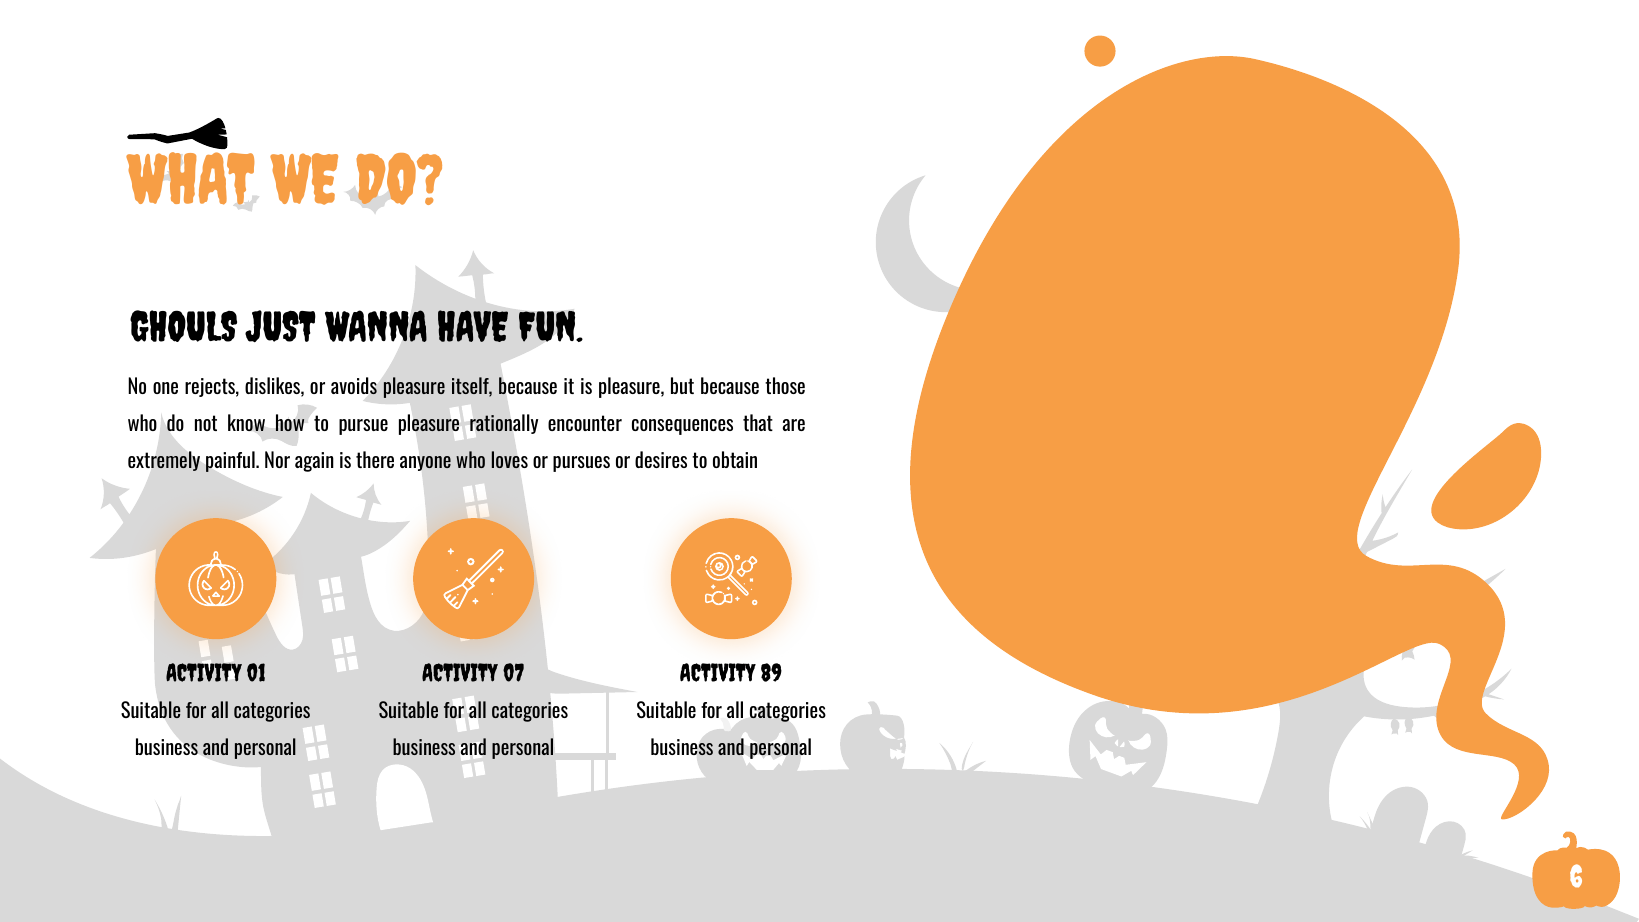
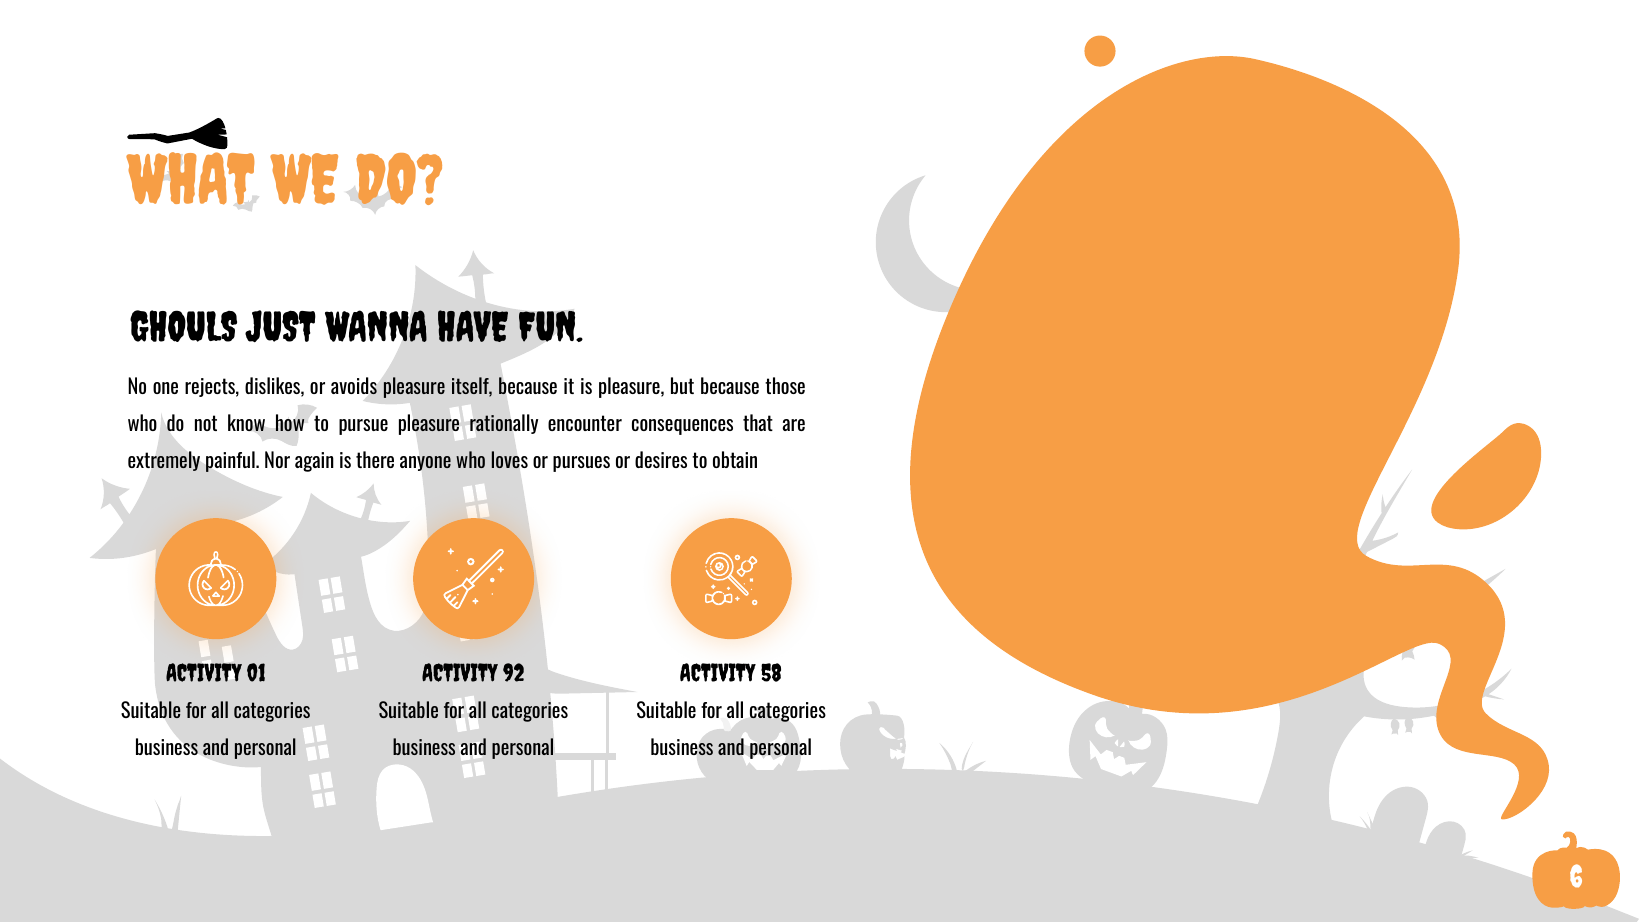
07: 07 -> 92
89: 89 -> 58
